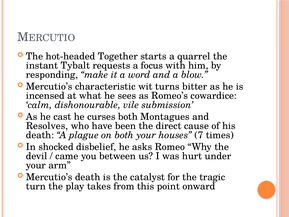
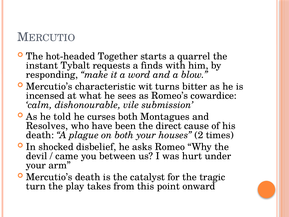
focus: focus -> finds
cast: cast -> told
7: 7 -> 2
